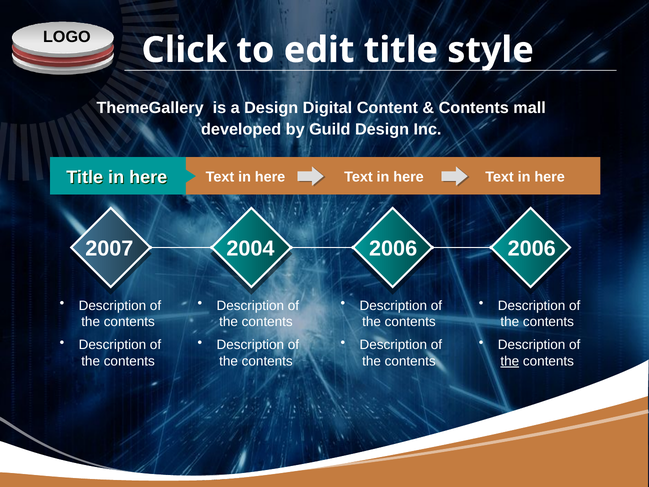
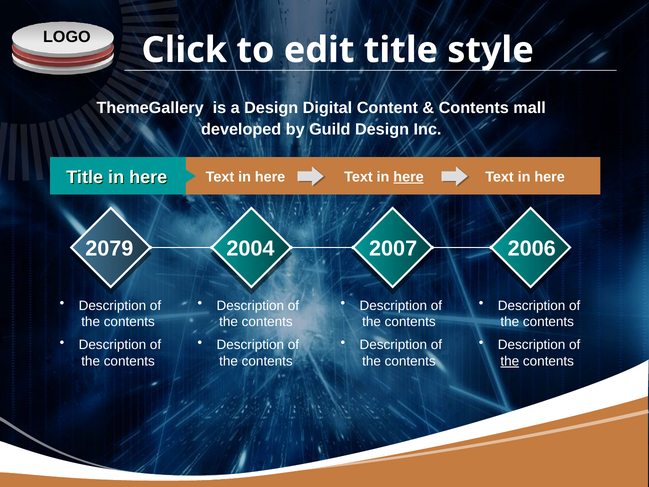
here at (409, 177) underline: none -> present
2007: 2007 -> 2079
2004 2006: 2006 -> 2007
